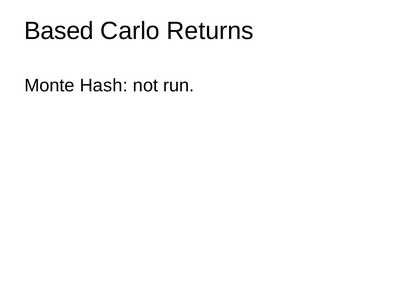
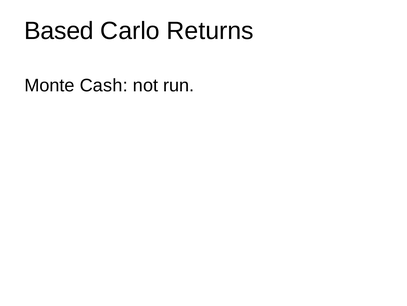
Hash: Hash -> Cash
